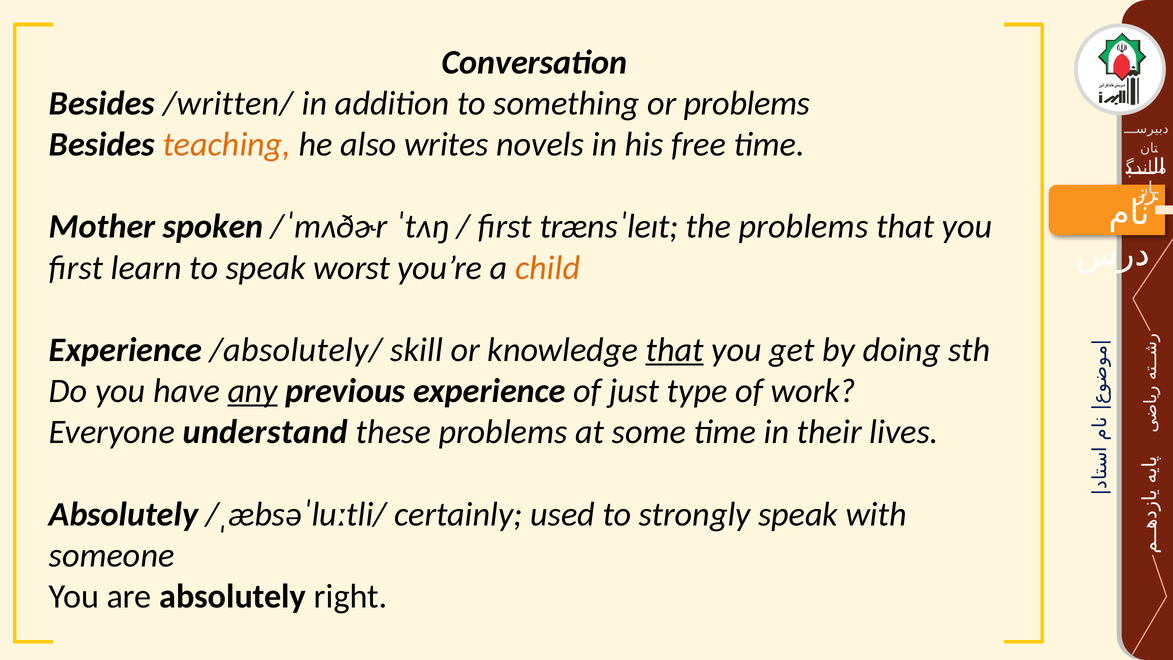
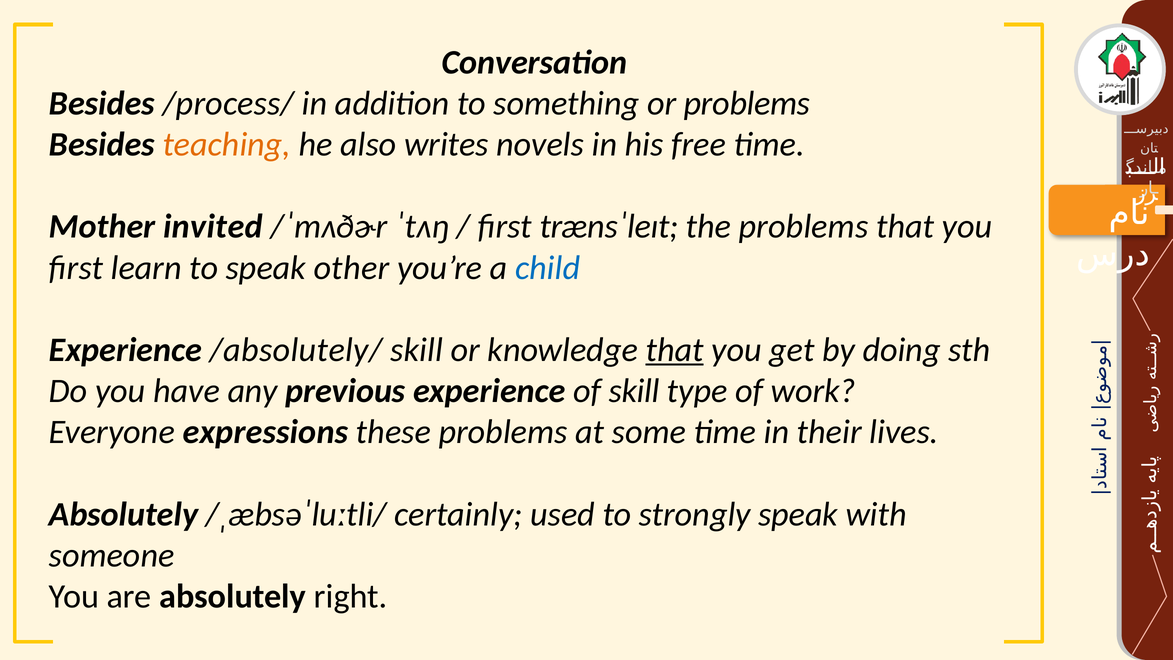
/written/: /written/ -> /process/
spoken: spoken -> invited
worst: worst -> other
child colour: orange -> blue
any underline: present -> none
of just: just -> skill
understand: understand -> expressions
